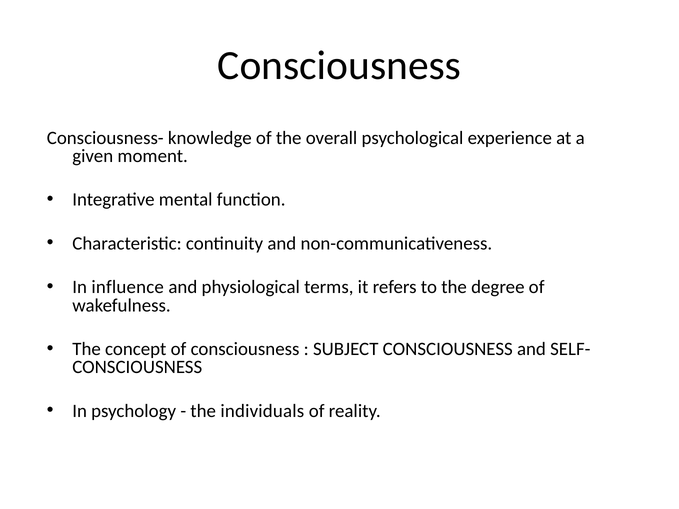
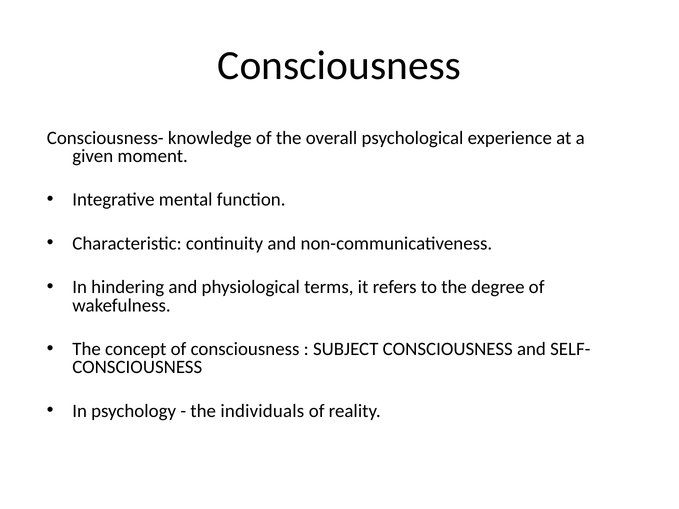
influence: influence -> hindering
